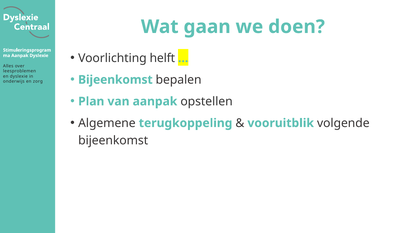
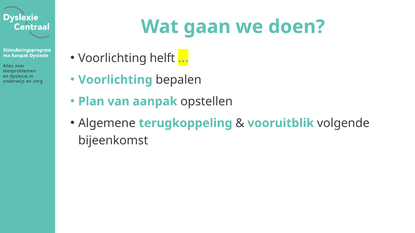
Bijeenkomst at (115, 80): Bijeenkomst -> Voorlichting
